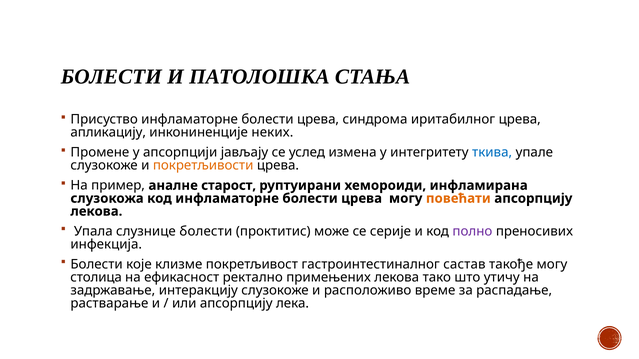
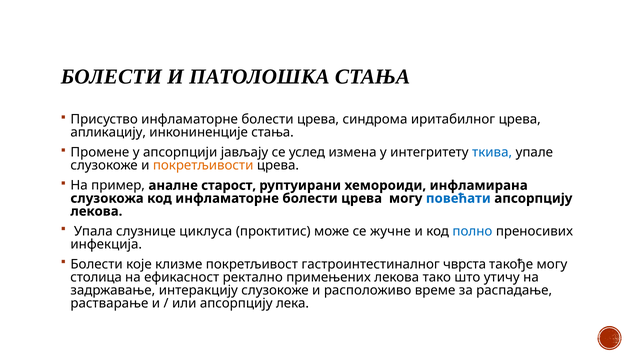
инкониненције неких: неких -> стања
повећати colour: orange -> blue
слузнице болести: болести -> циклуса
серије: серије -> жучне
полно colour: purple -> blue
састав: састав -> чврста
